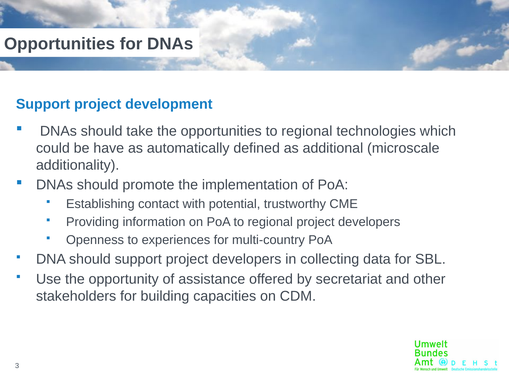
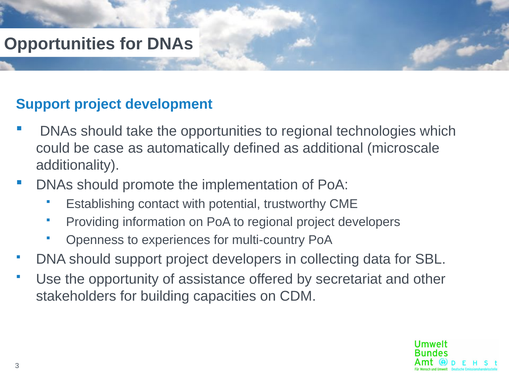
have: have -> case
